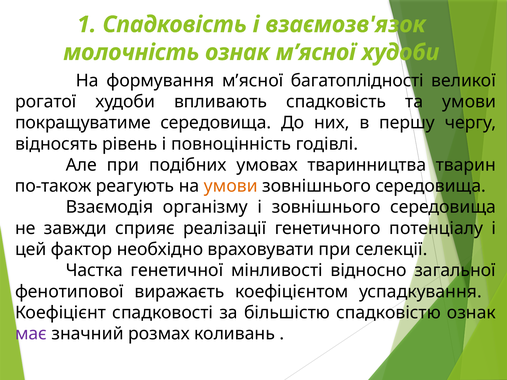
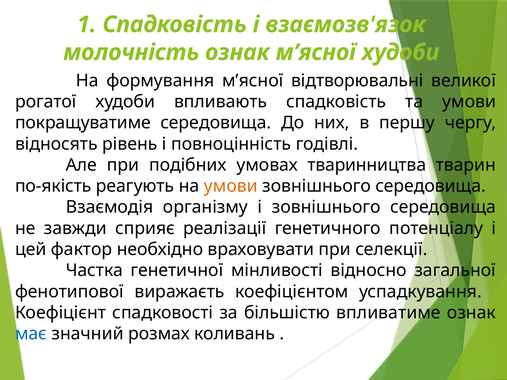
багатоплідності: багатоплідності -> відтворювальні
по-також: по-також -> по-якість
спадковістю: спадковістю -> впливатиме
має colour: purple -> blue
